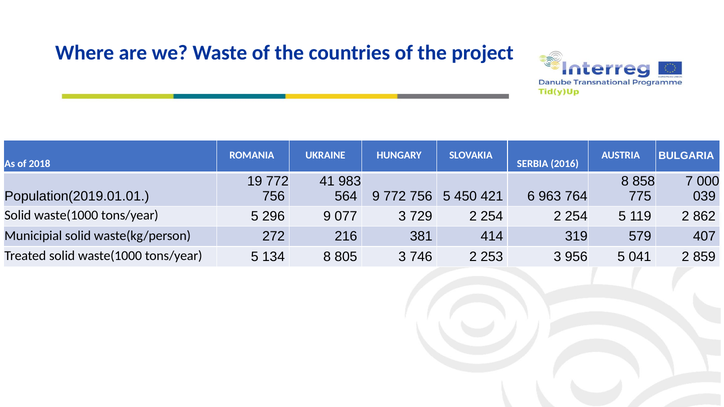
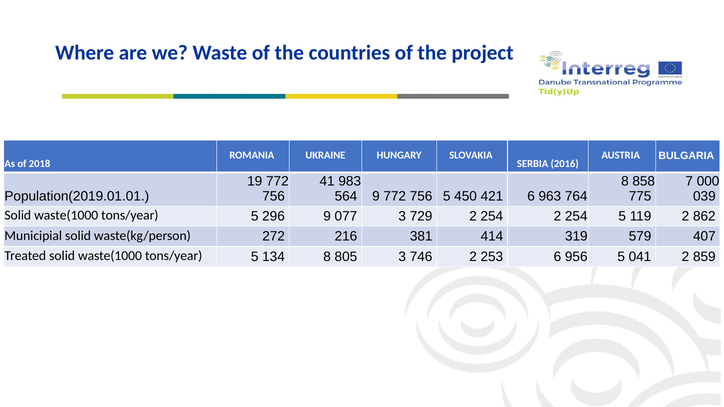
253 3: 3 -> 6
